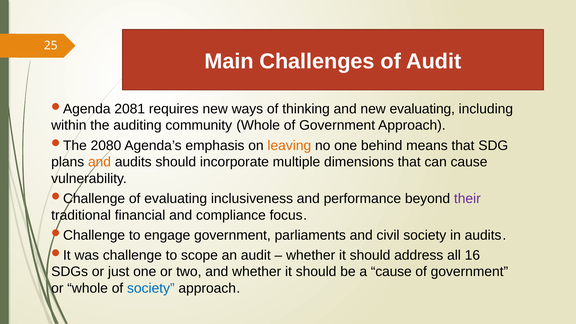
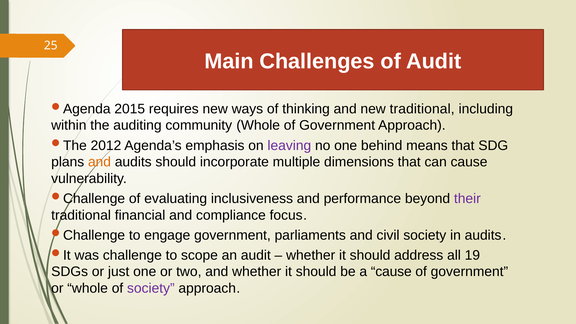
2081: 2081 -> 2015
new evaluating: evaluating -> traditional
2080: 2080 -> 2012
leaving colour: orange -> purple
16: 16 -> 19
society at (151, 288) colour: blue -> purple
